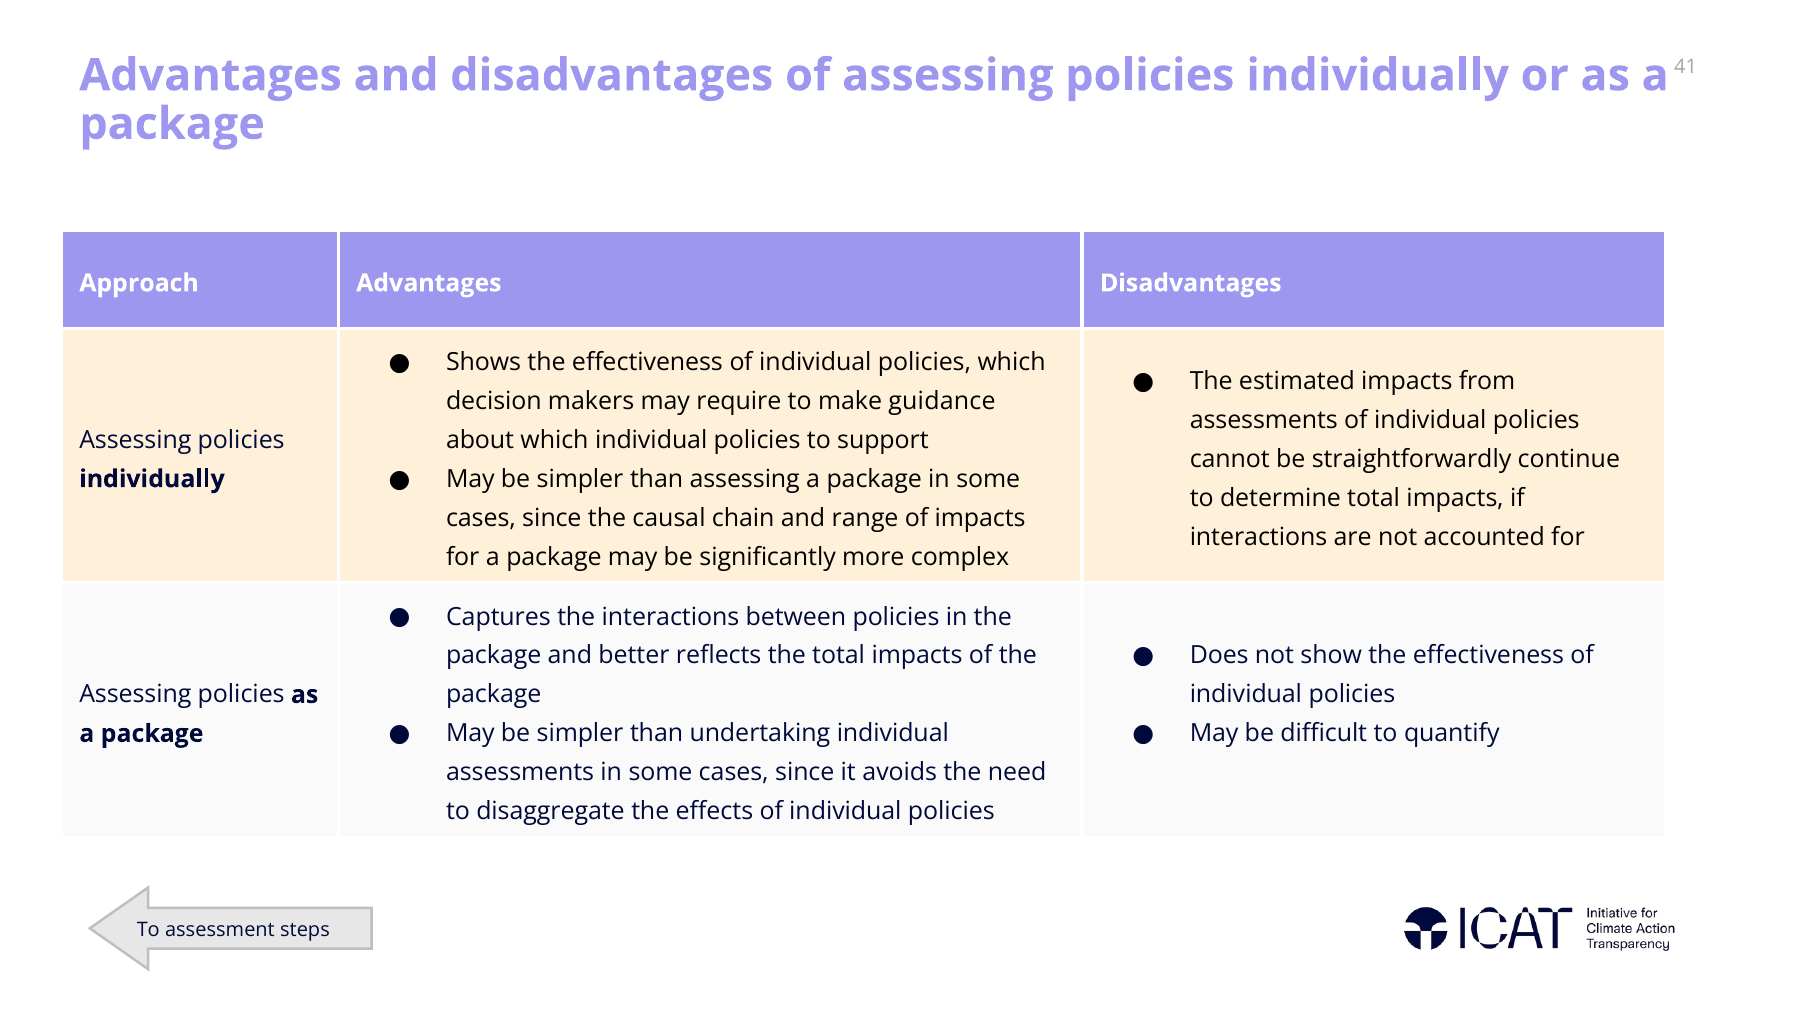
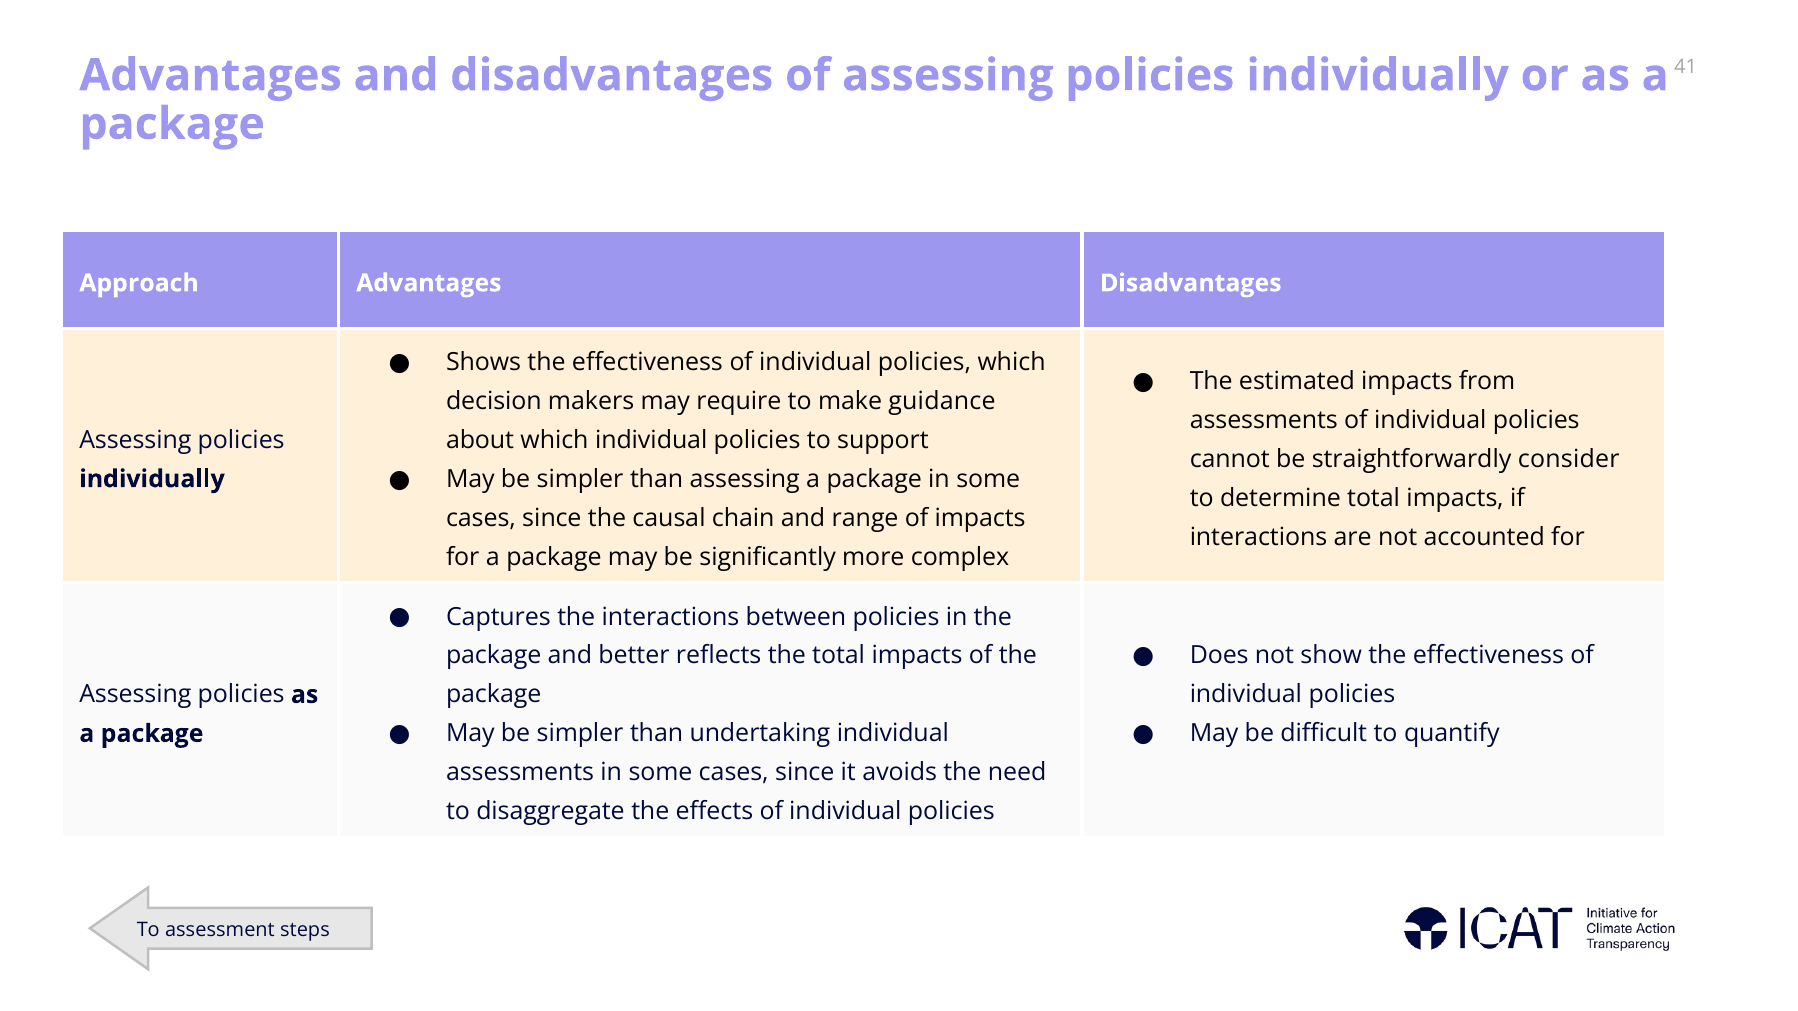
continue: continue -> consider
